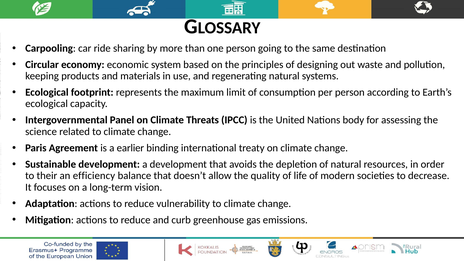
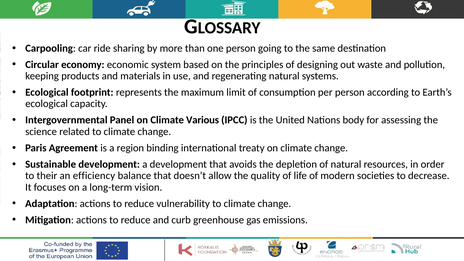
Threats: Threats -> Various
earlier: earlier -> region
